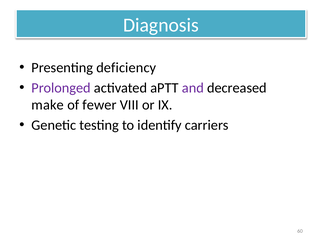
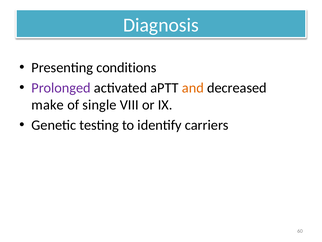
deficiency: deficiency -> conditions
and colour: purple -> orange
fewer: fewer -> single
